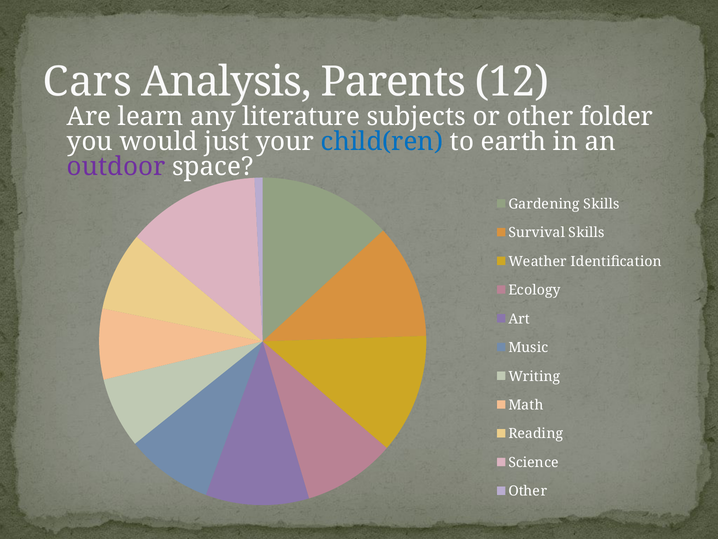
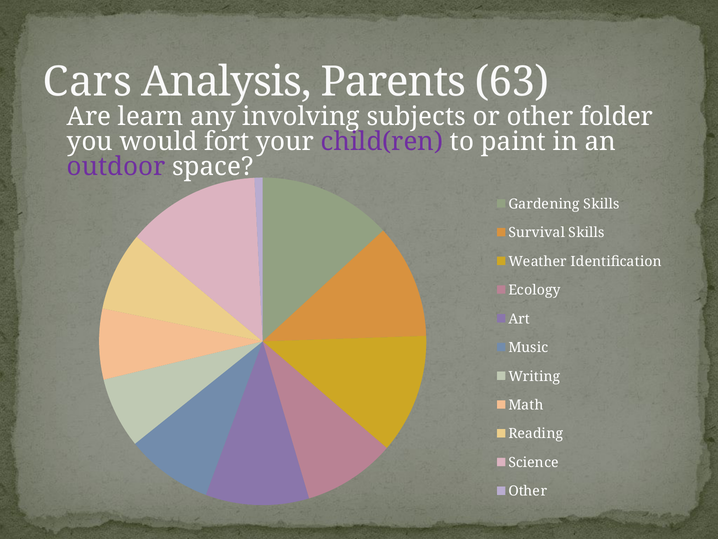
12: 12 -> 63
literature: literature -> involving
just: just -> fort
child(ren colour: blue -> purple
earth: earth -> paint
